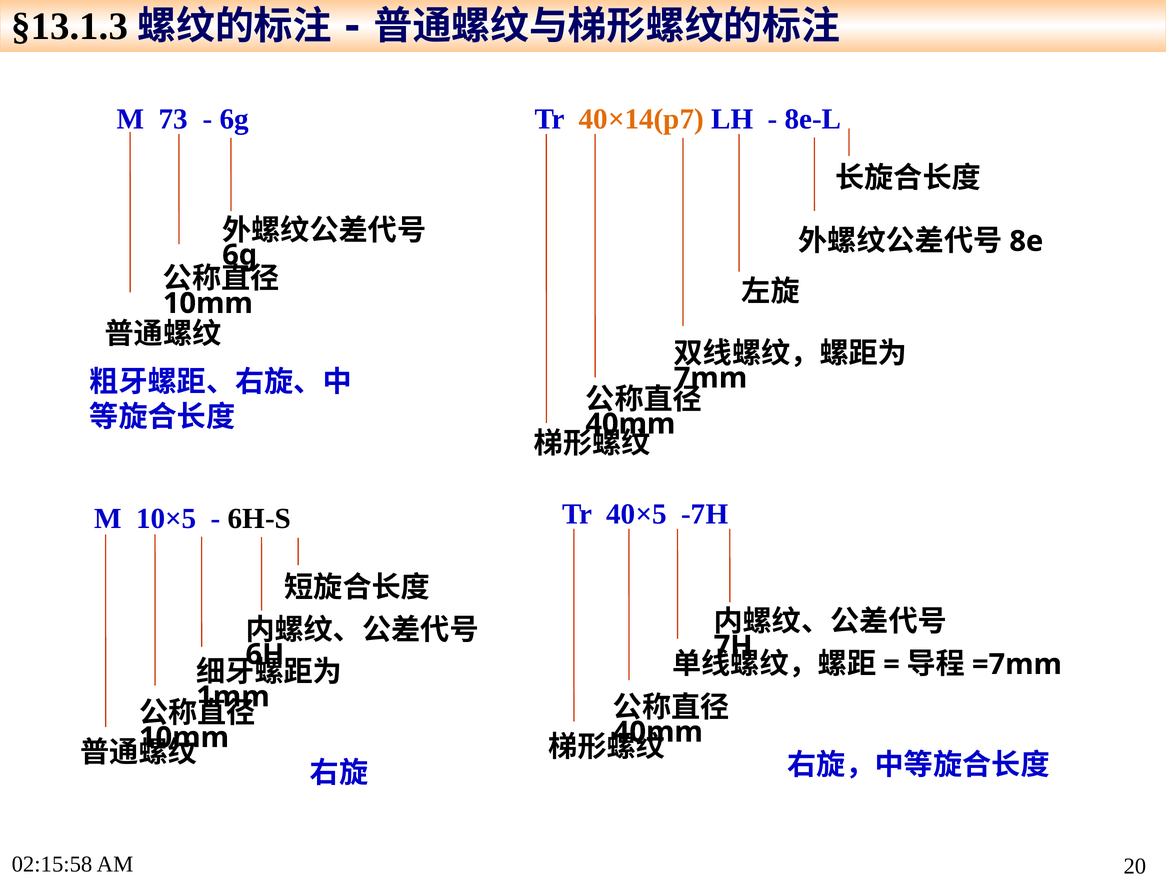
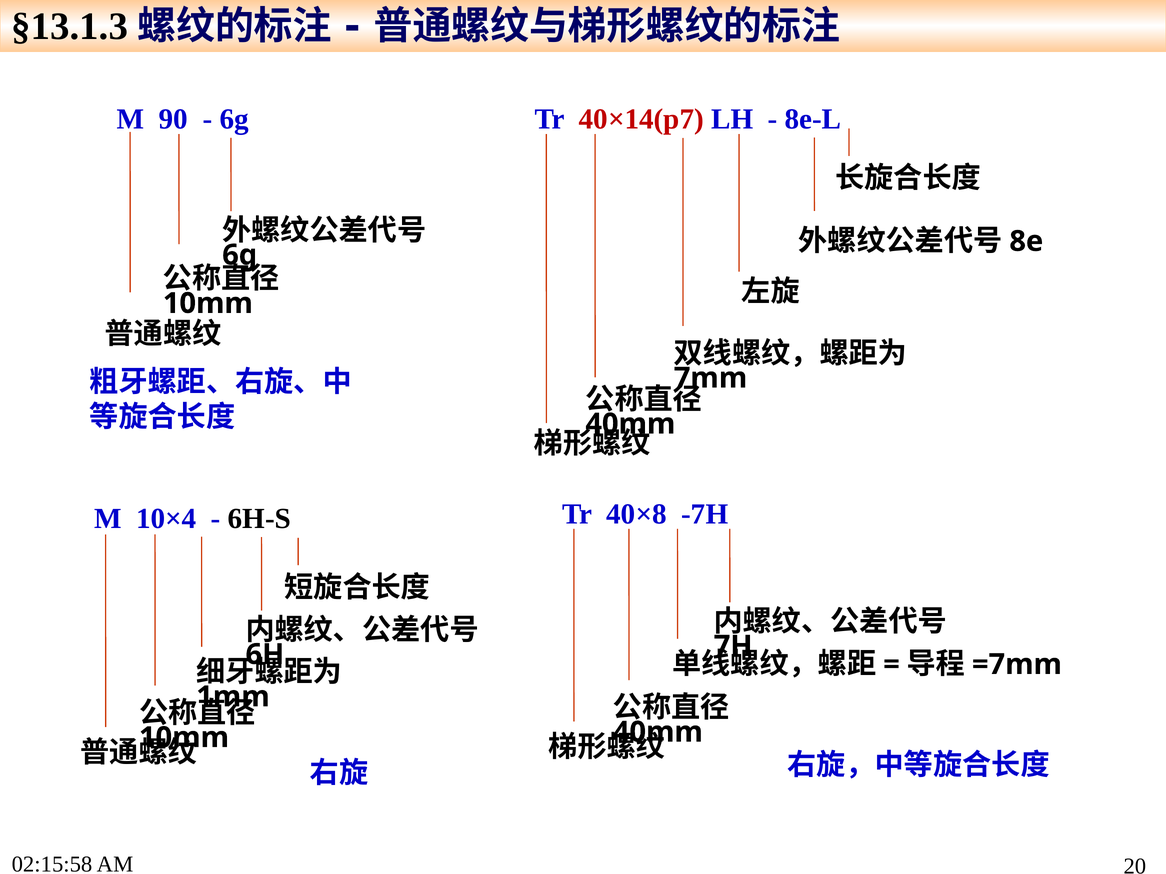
73: 73 -> 90
40×14(p7 colour: orange -> red
40×5: 40×5 -> 40×8
10×5: 10×5 -> 10×4
